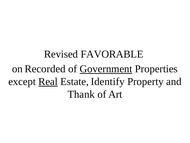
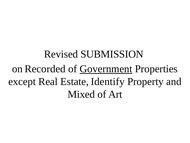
FAVORABLE: FAVORABLE -> SUBMISSION
Real underline: present -> none
Thank: Thank -> Mixed
